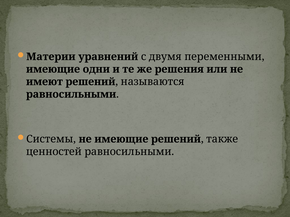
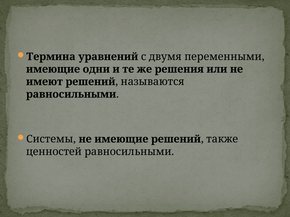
Материи: Материи -> Термина
